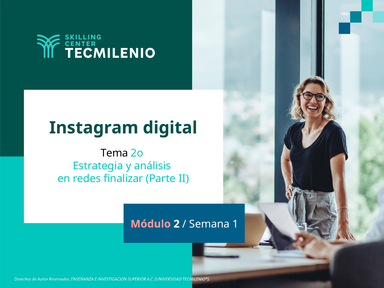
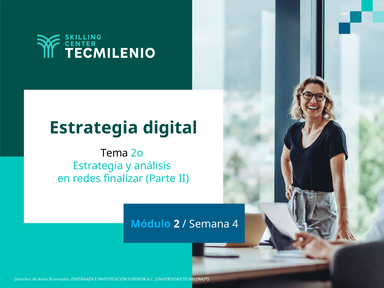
Instagram at (94, 128): Instagram -> Estrategia
Módulo colour: pink -> light blue
1: 1 -> 4
